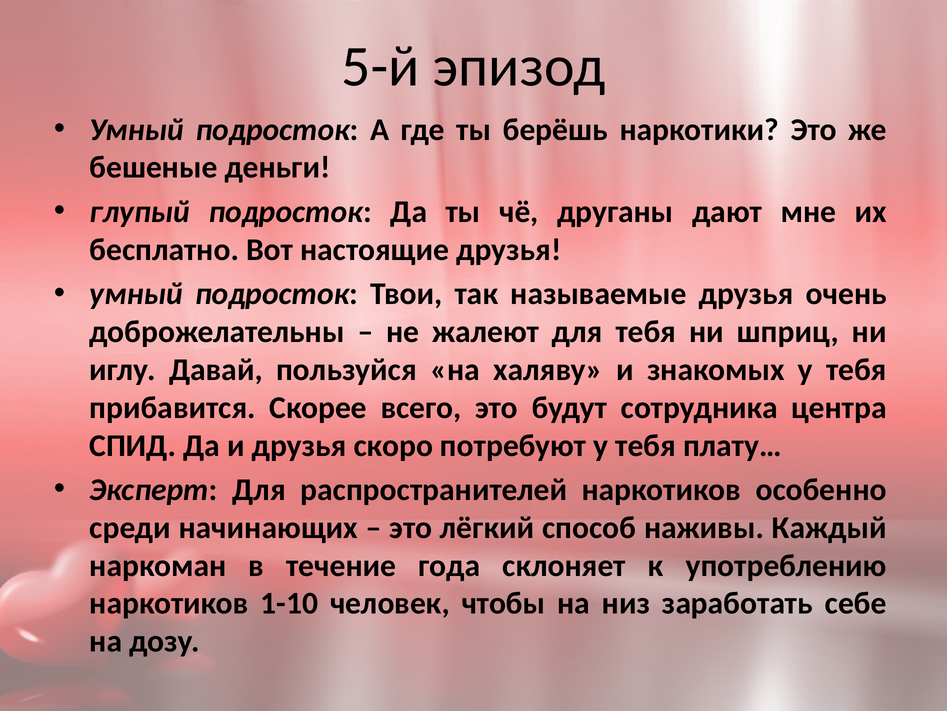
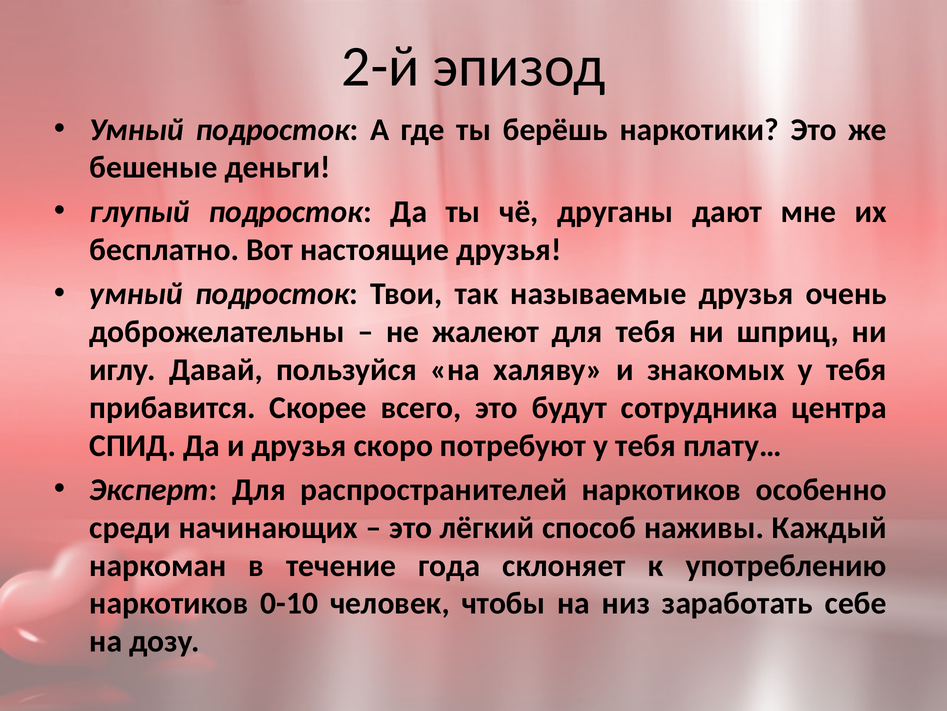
5-й: 5-й -> 2-й
1-10: 1-10 -> 0-10
